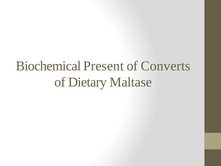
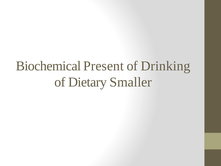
Converts: Converts -> Drinking
Maltase: Maltase -> Smaller
